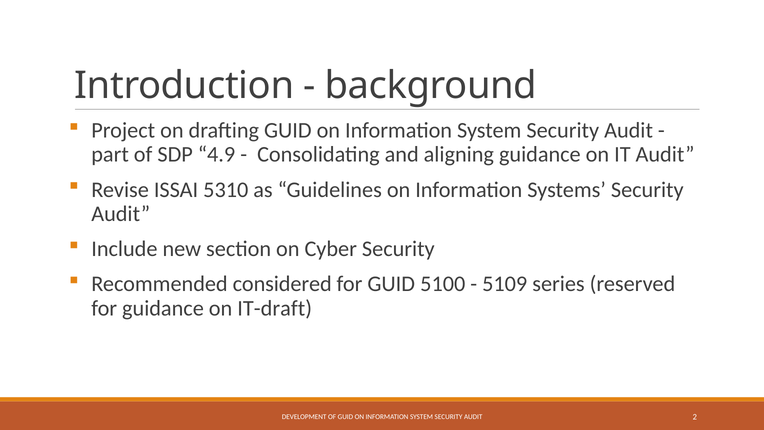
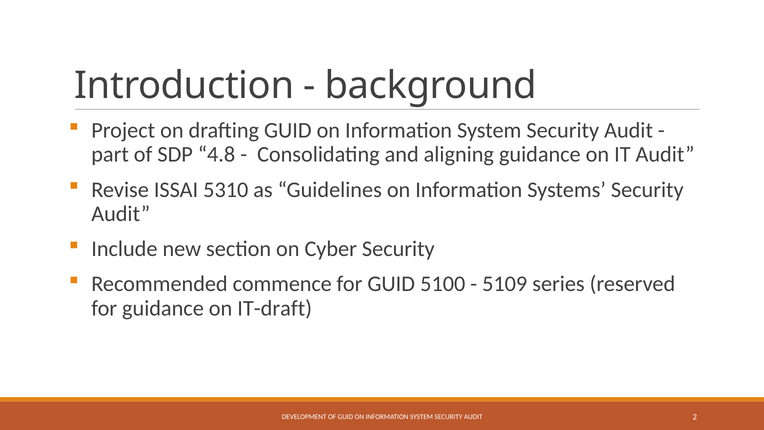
4.9: 4.9 -> 4.8
considered: considered -> commence
